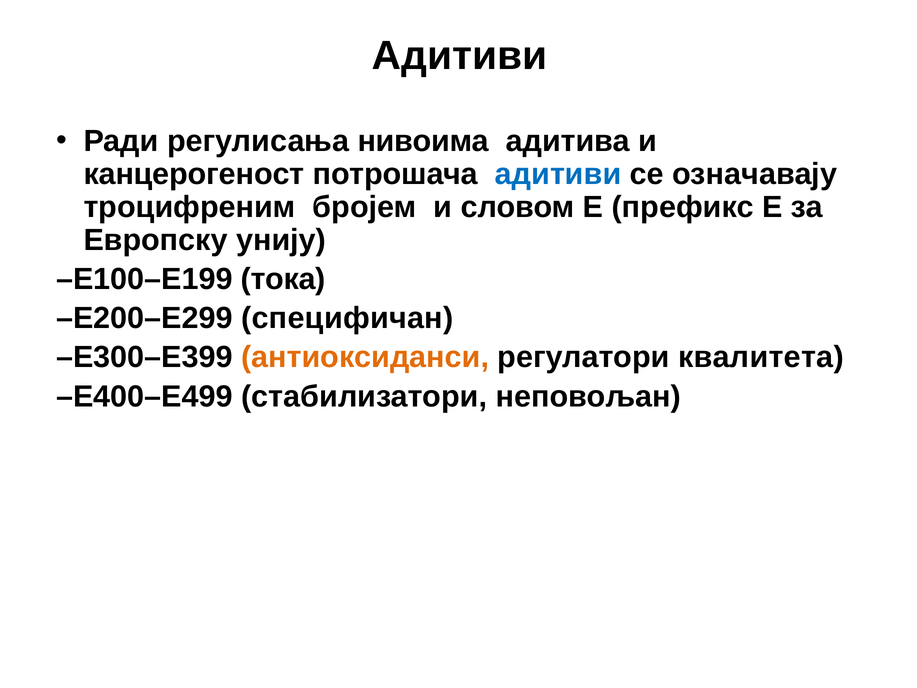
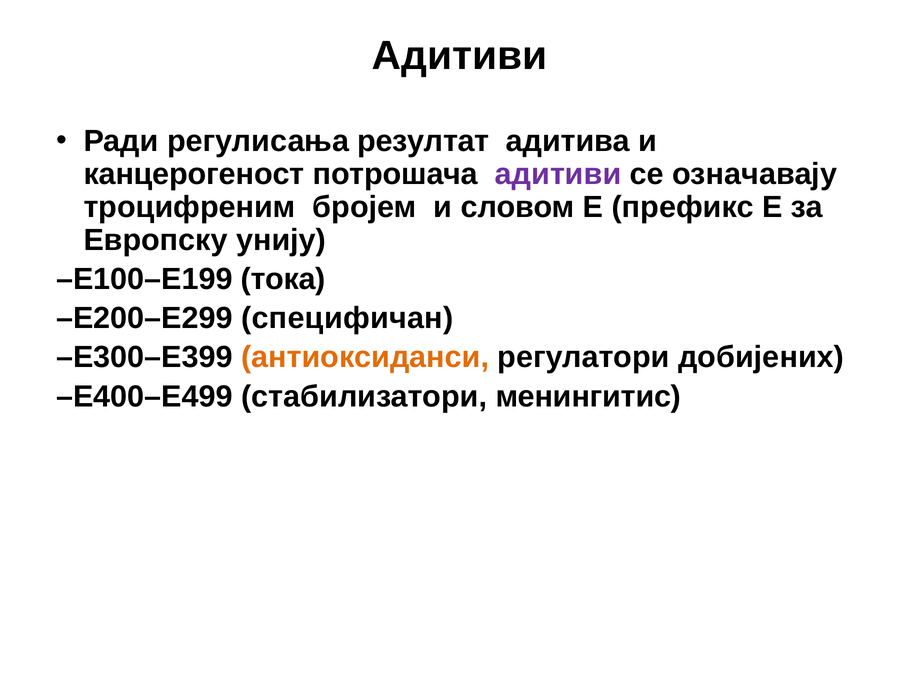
нивоима: нивоима -> резултат
адитиви at (558, 174) colour: blue -> purple
квалитета: квалитета -> добијених
неповољан: неповољан -> менингитис
